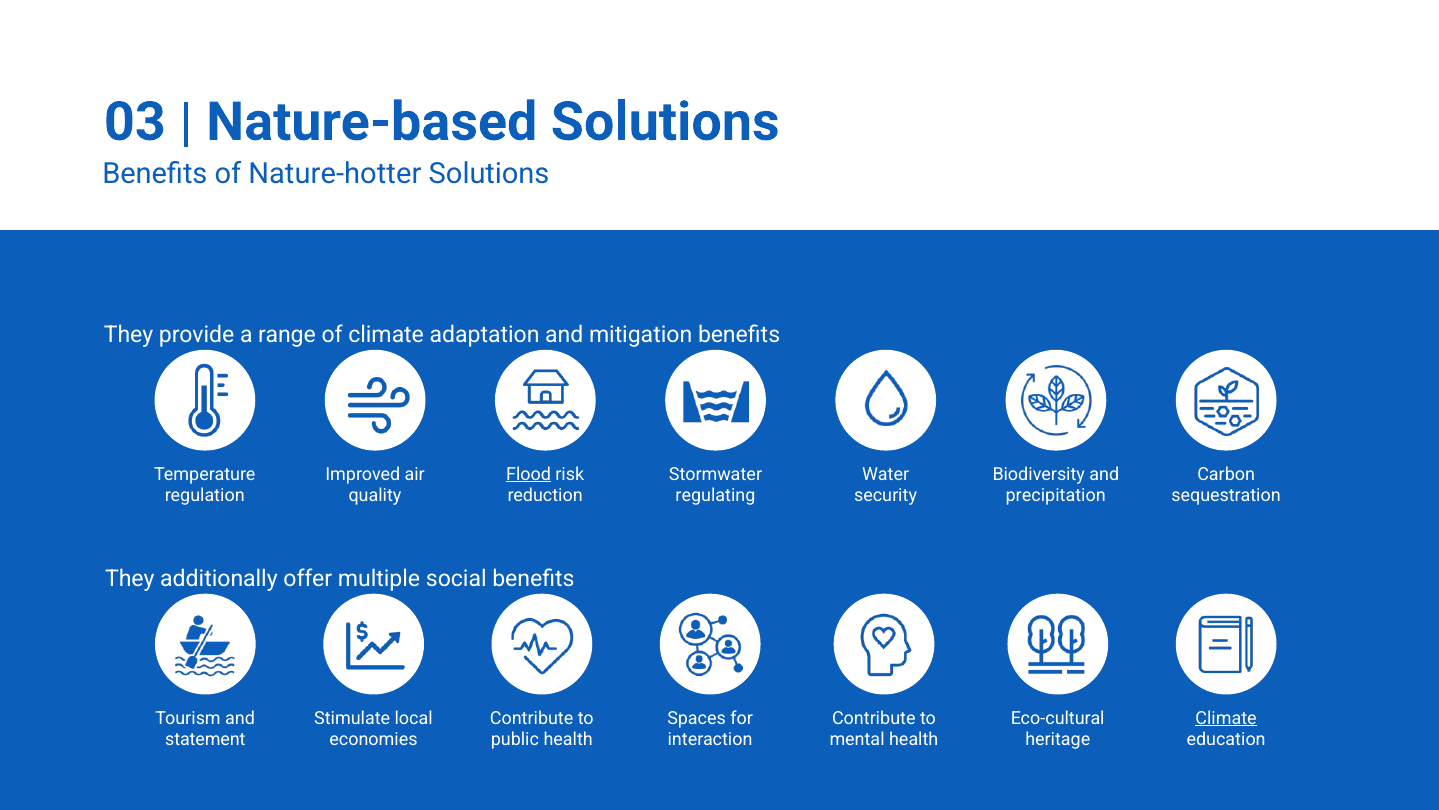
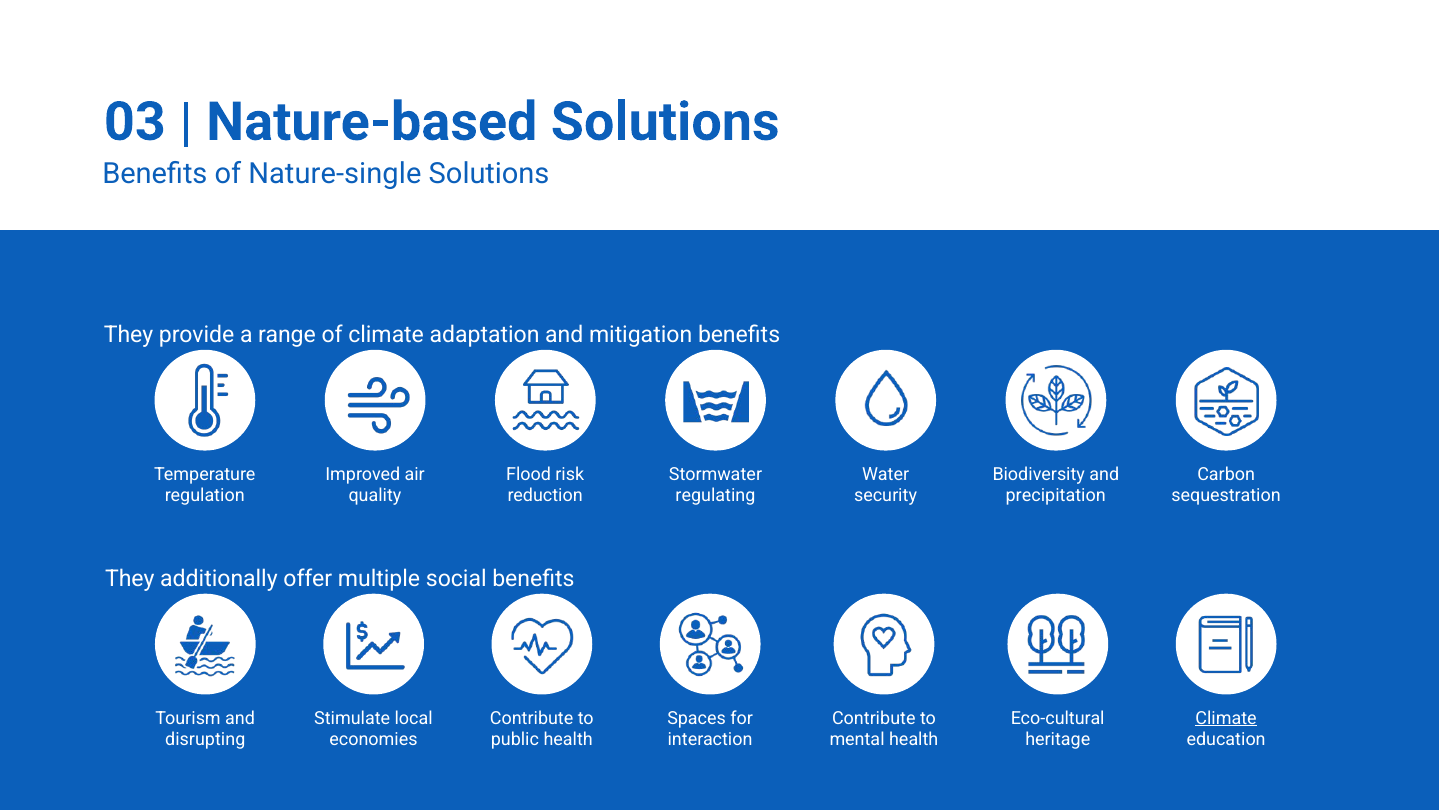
Nature-hotter: Nature-hotter -> Nature-single
Flood underline: present -> none
statement: statement -> disrupting
